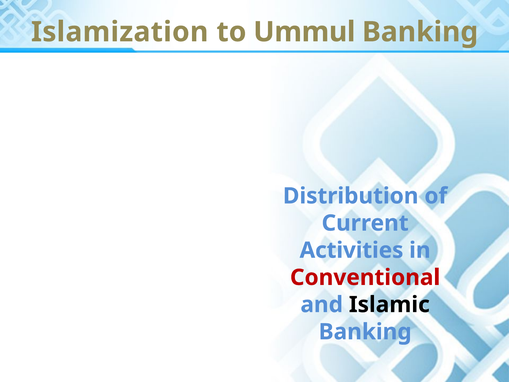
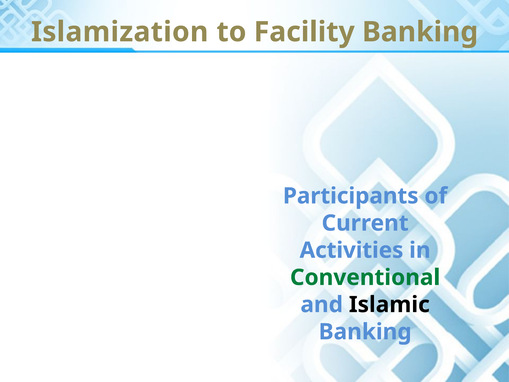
Ummul: Ummul -> Facility
Distribution: Distribution -> Participants
Conventional colour: red -> green
